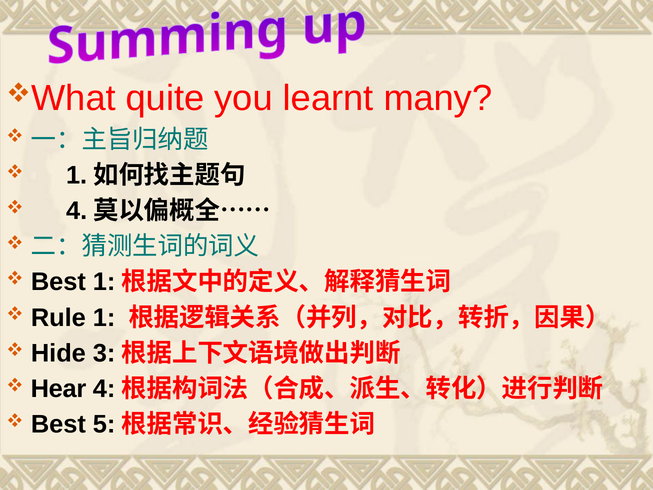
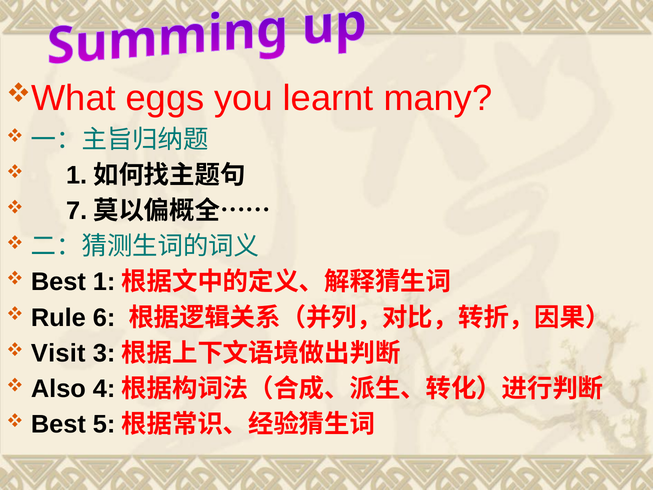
quite: quite -> eggs
4 at (77, 211): 4 -> 7
Rule 1: 1 -> 6
Hide: Hide -> Visit
Hear: Hear -> Also
